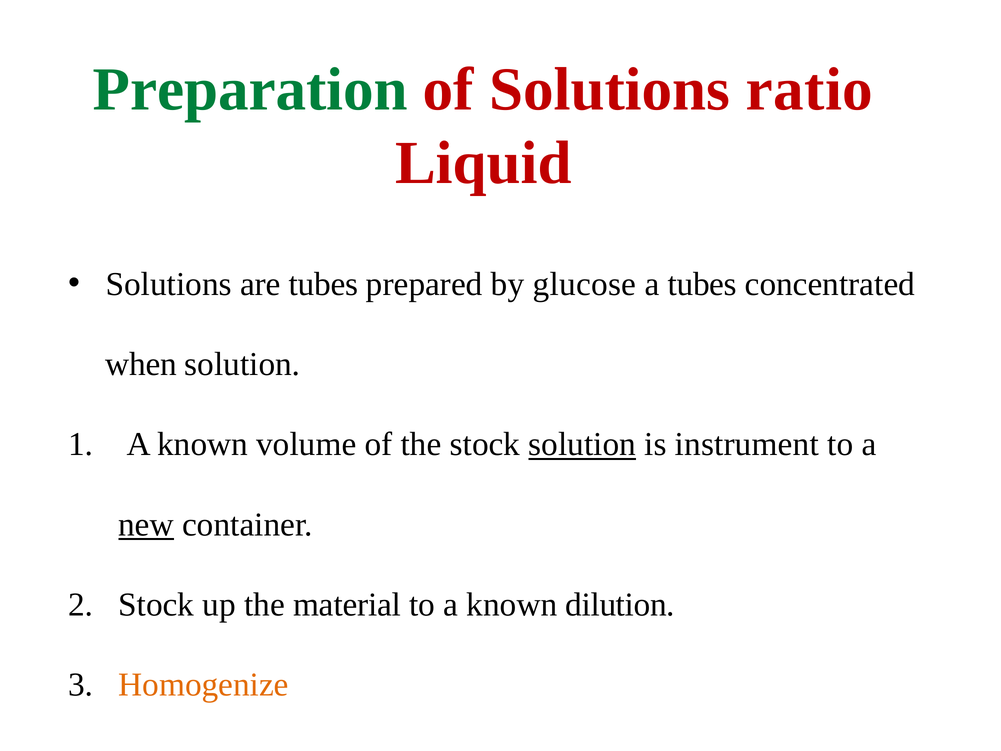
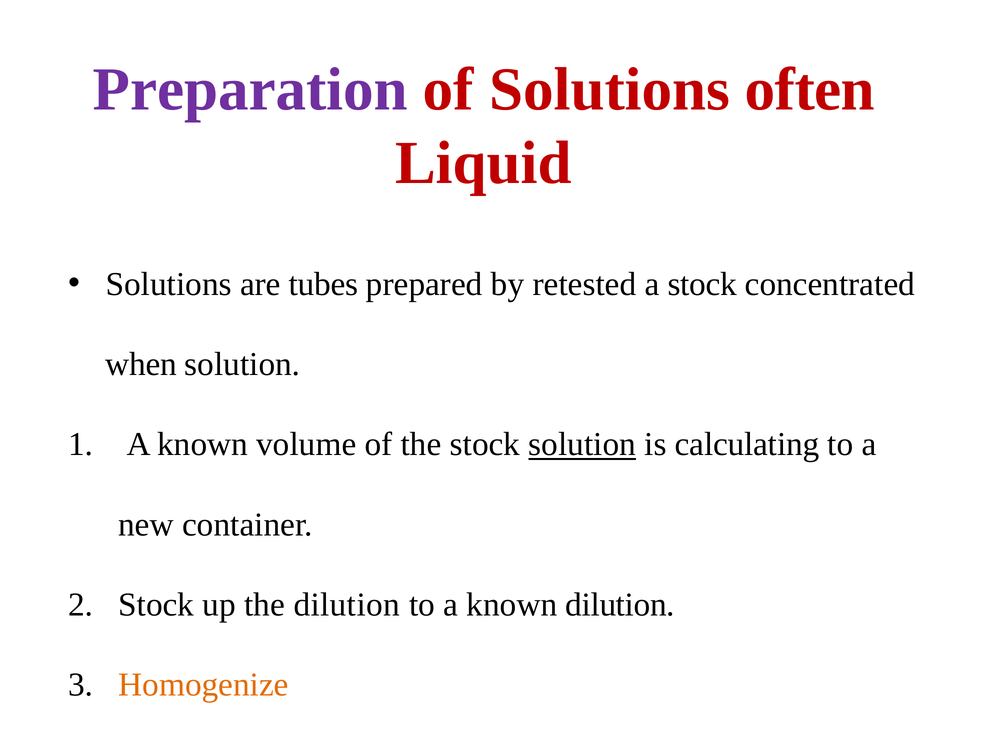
Preparation colour: green -> purple
ratio: ratio -> often
glucose: glucose -> retested
a tubes: tubes -> stock
instrument: instrument -> calculating
new underline: present -> none
the material: material -> dilution
